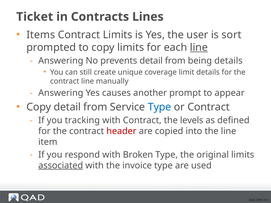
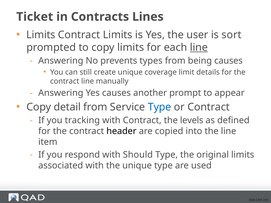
Items at (41, 35): Items -> Limits
prevents detail: detail -> types
being details: details -> causes
header colour: red -> black
Broken: Broken -> Should
associated underline: present -> none
the invoice: invoice -> unique
